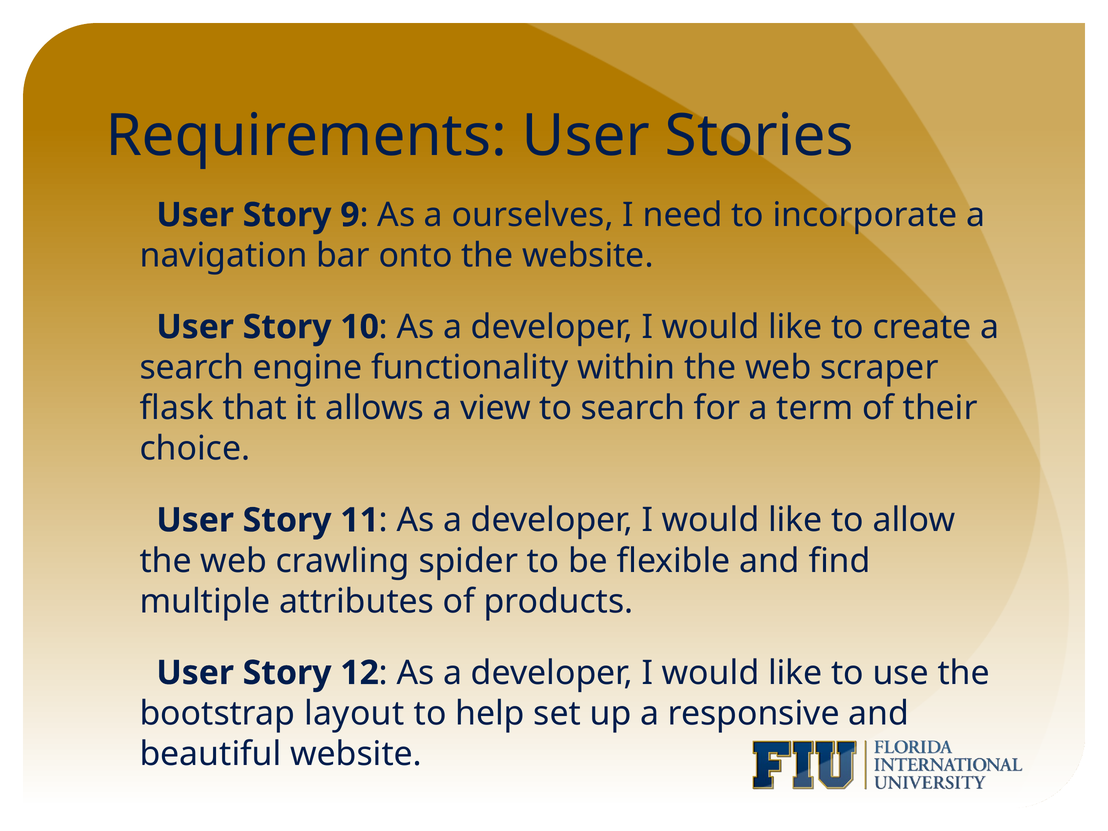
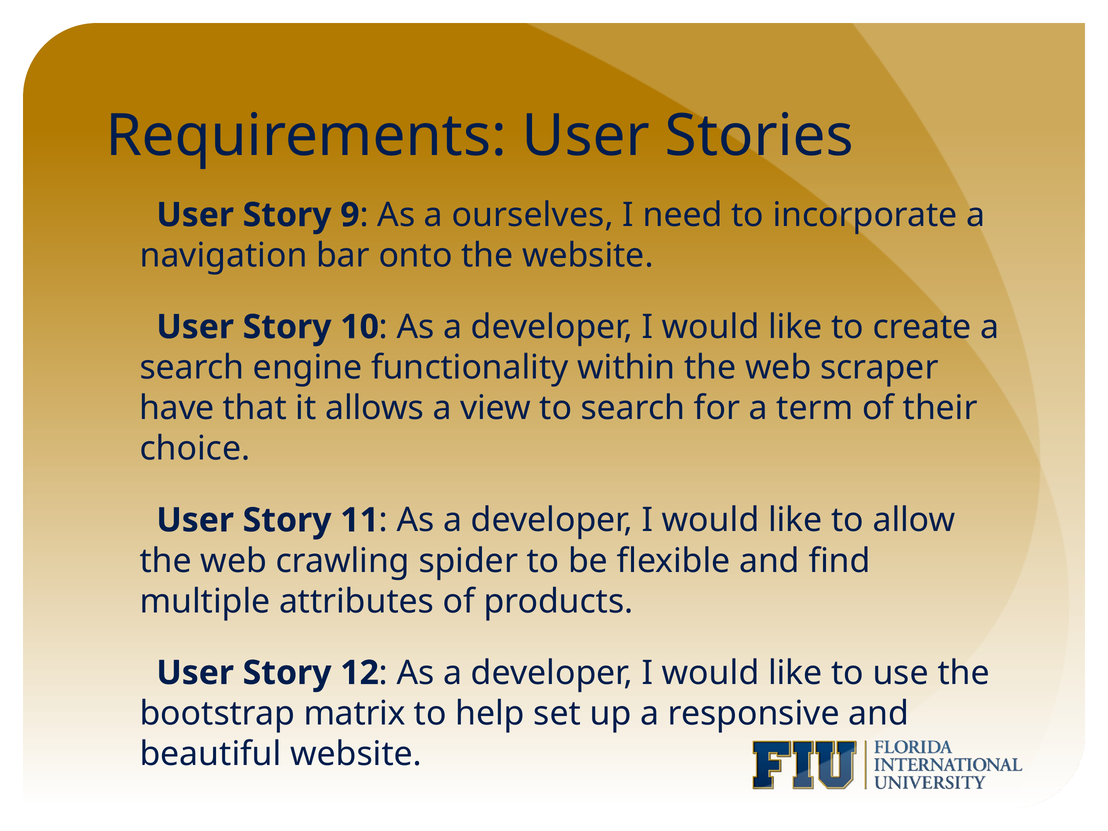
flask: flask -> have
layout: layout -> matrix
